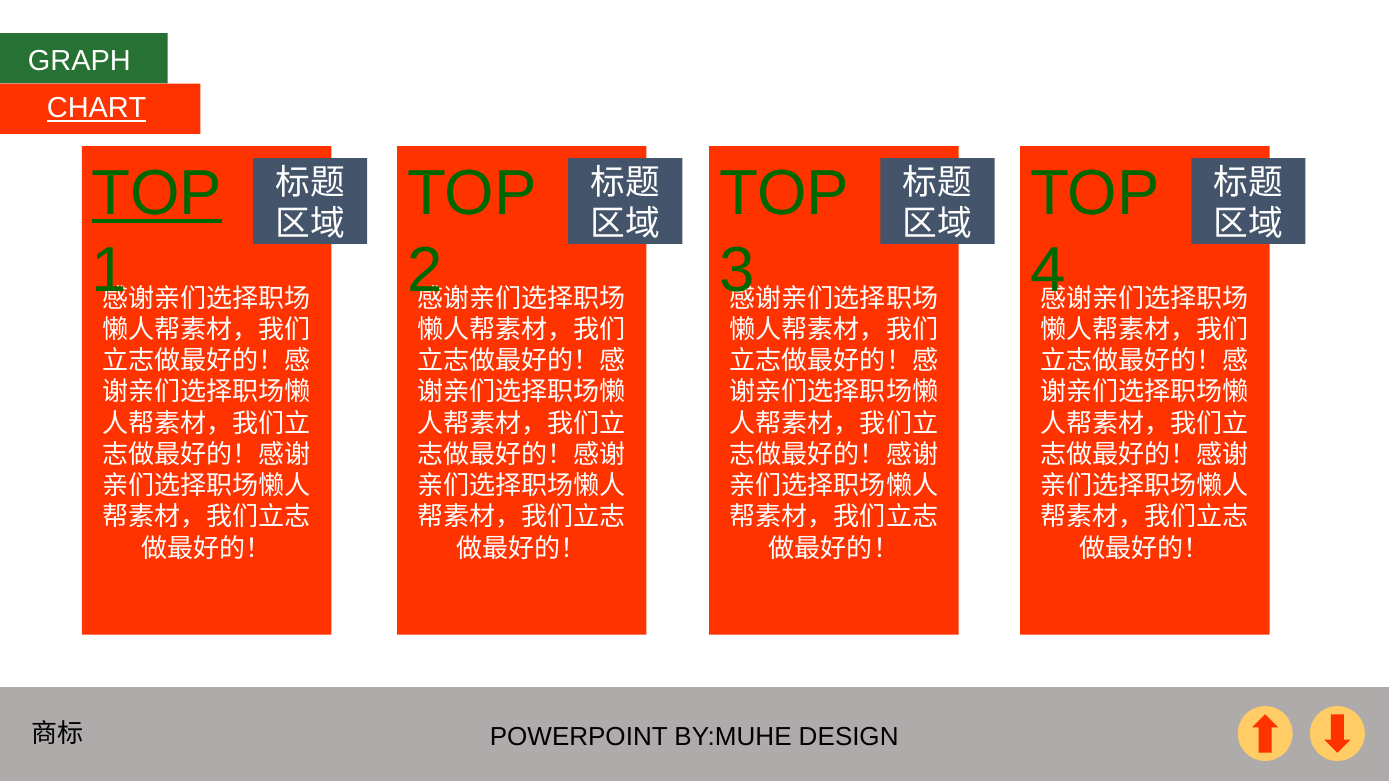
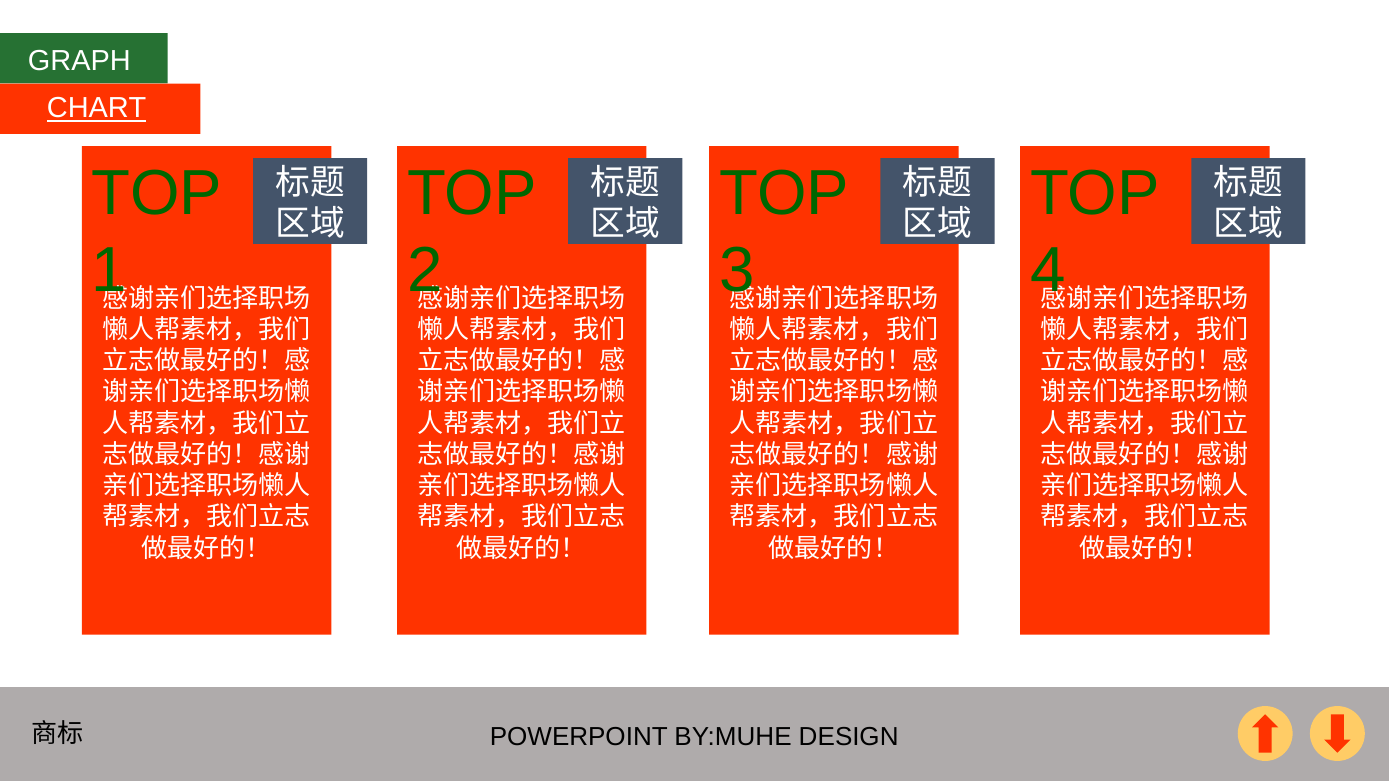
TOP at (157, 194) underline: present -> none
